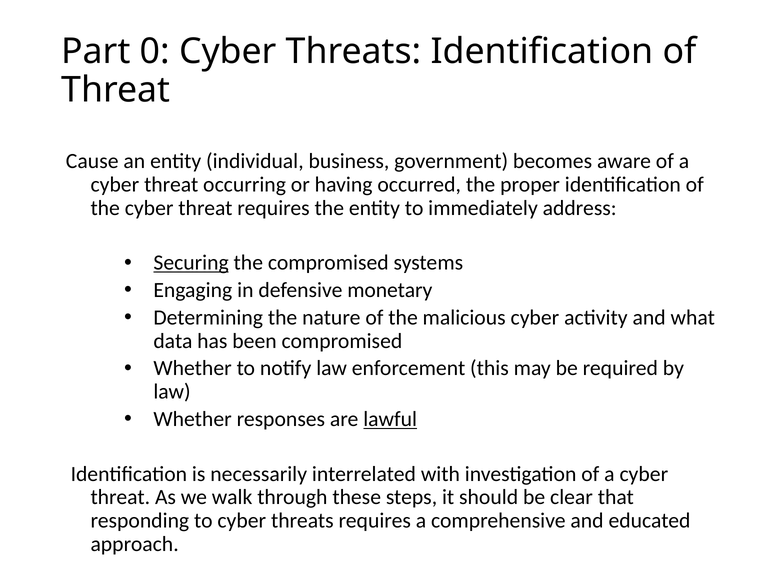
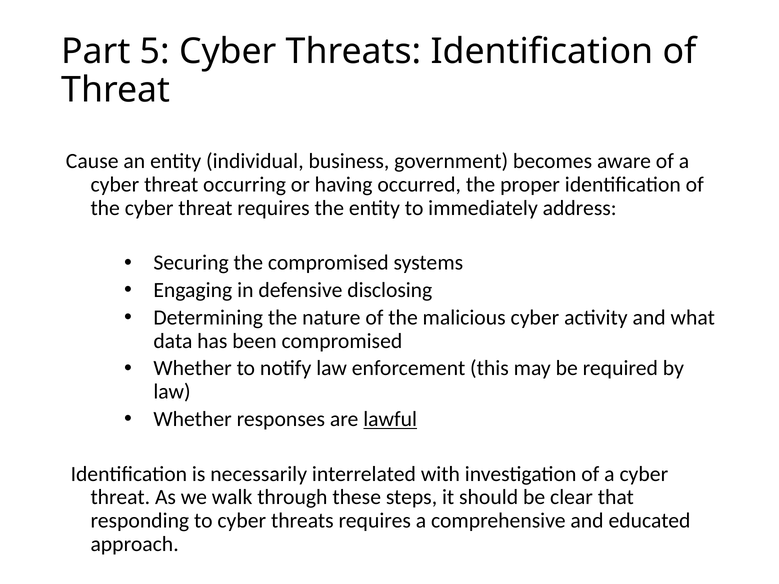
0: 0 -> 5
Securing underline: present -> none
monetary: monetary -> disclosing
